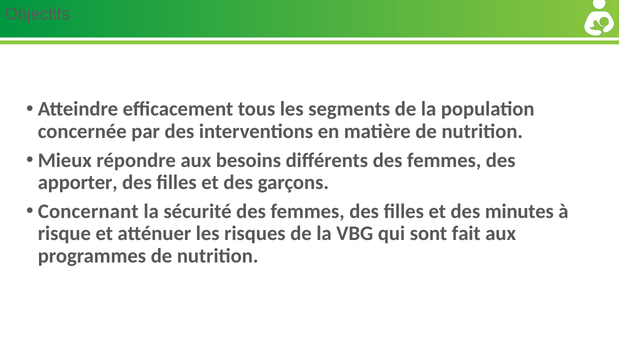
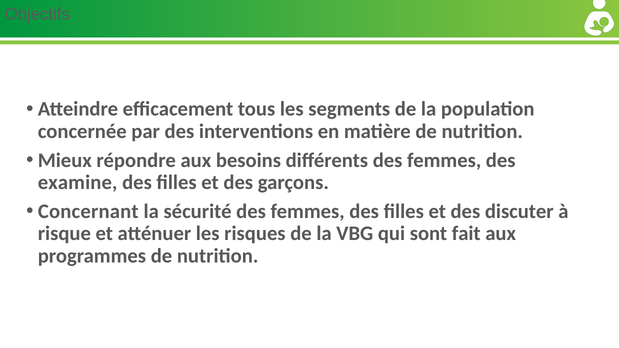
apporter: apporter -> examine
minutes: minutes -> discuter
